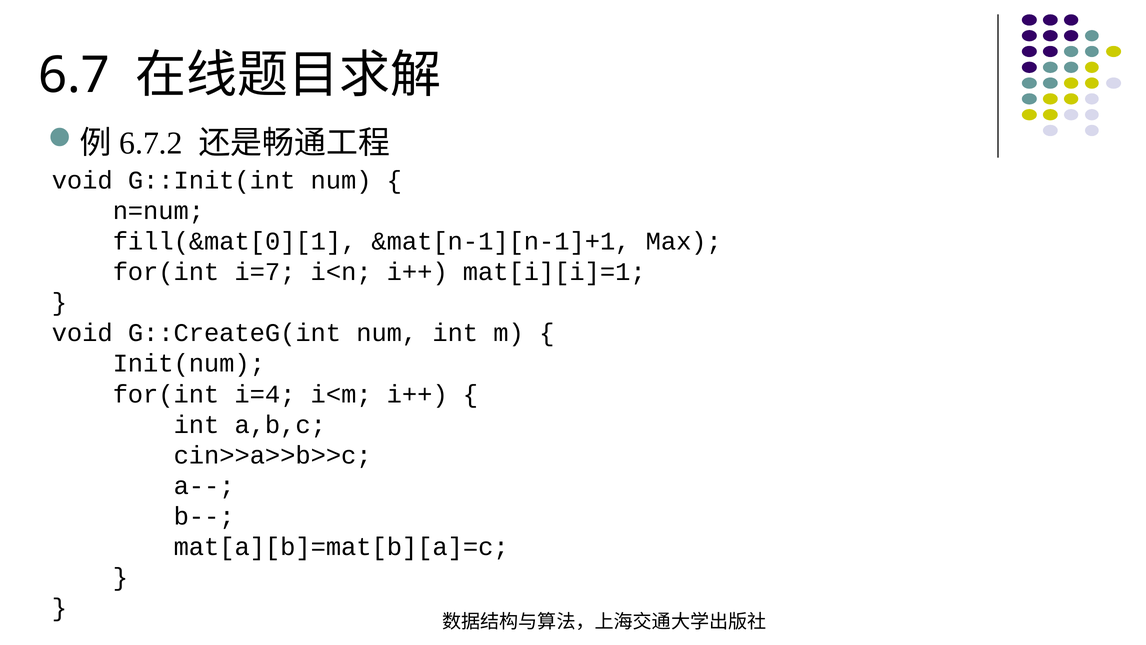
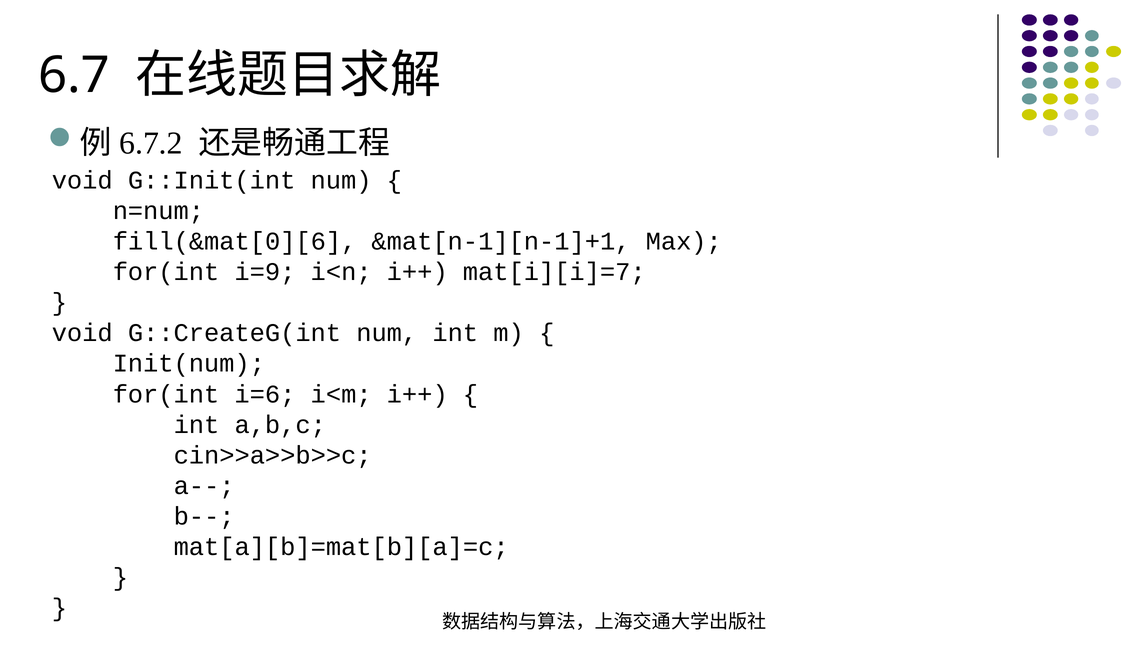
fill(&mat[0][1: fill(&mat[0][1 -> fill(&mat[0][6
i=7: i=7 -> i=9
mat[i][i]=1: mat[i][i]=1 -> mat[i][i]=7
i=4: i=4 -> i=6
